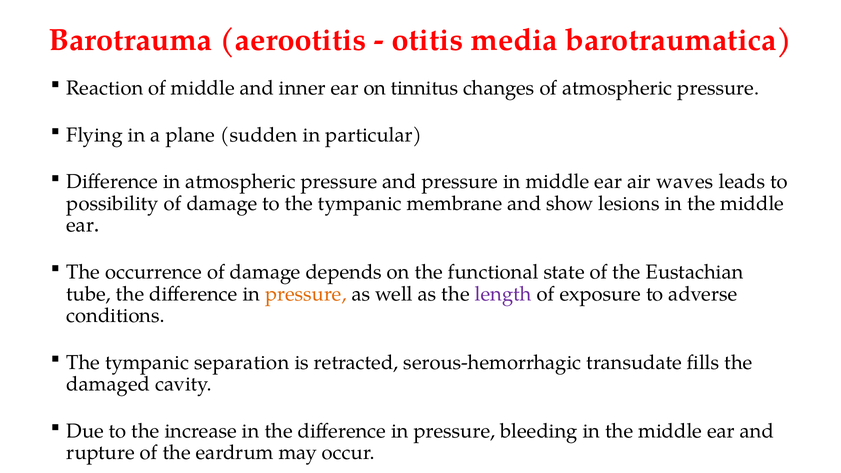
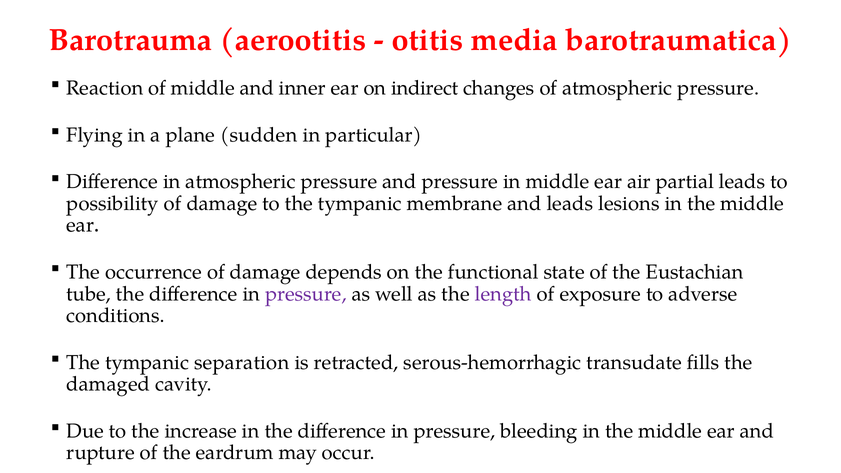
tinnitus: tinnitus -> indirect
waves: waves -> partial
and show: show -> leads
pressure at (306, 294) colour: orange -> purple
